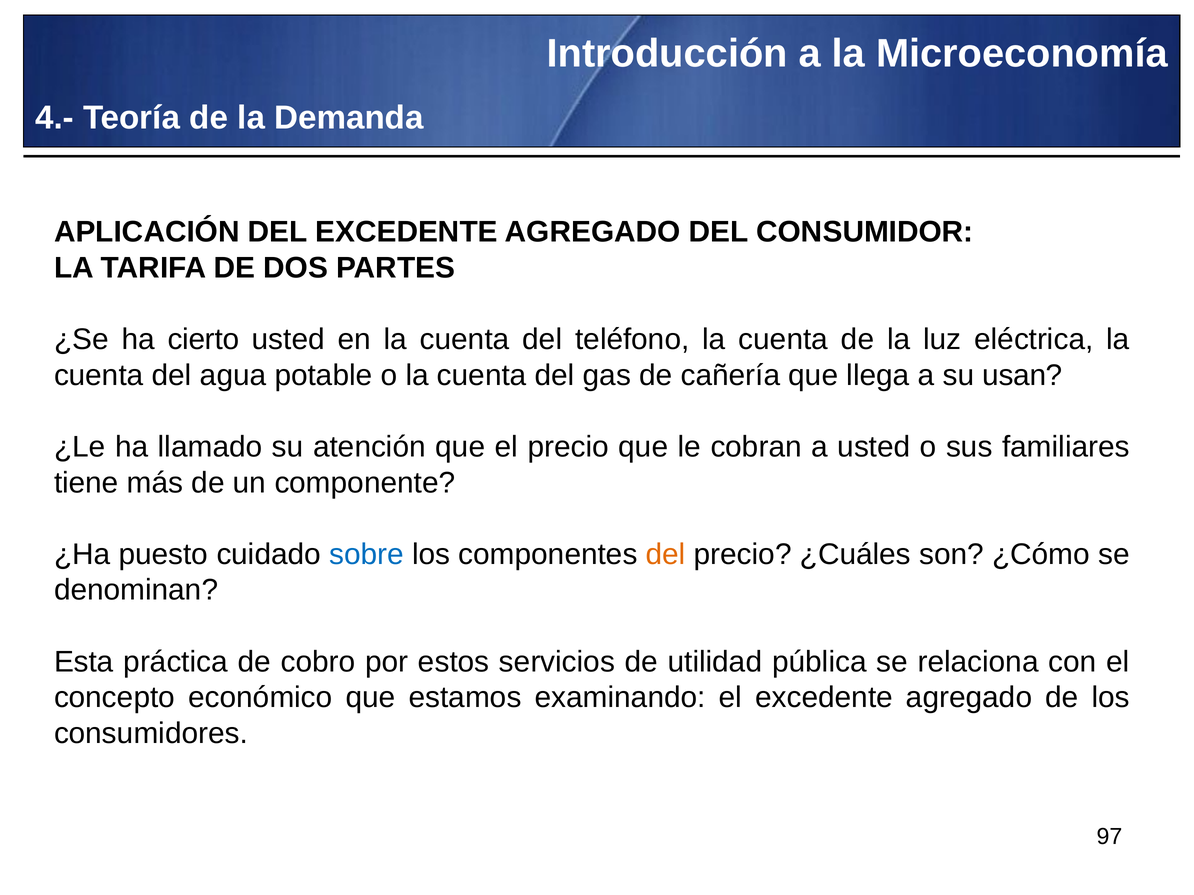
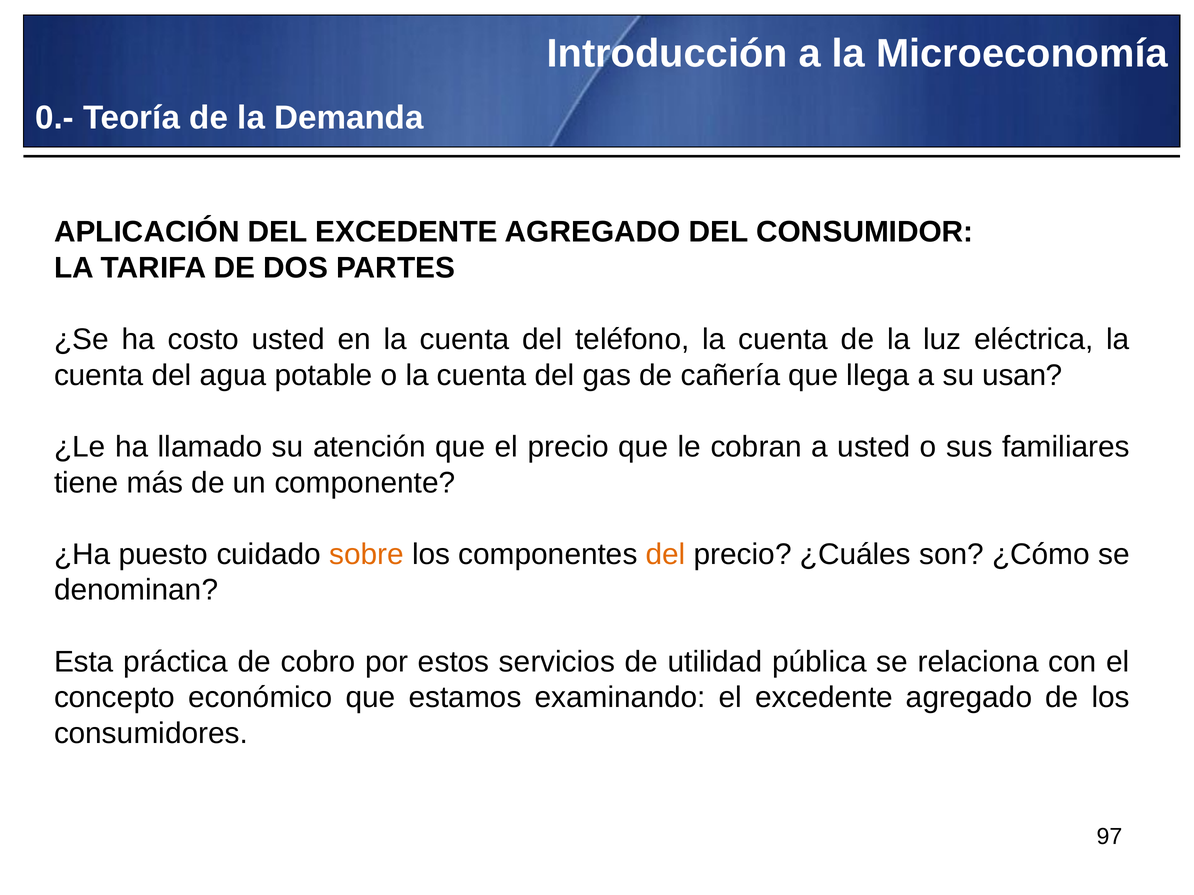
4.-: 4.- -> 0.-
cierto: cierto -> costo
sobre colour: blue -> orange
